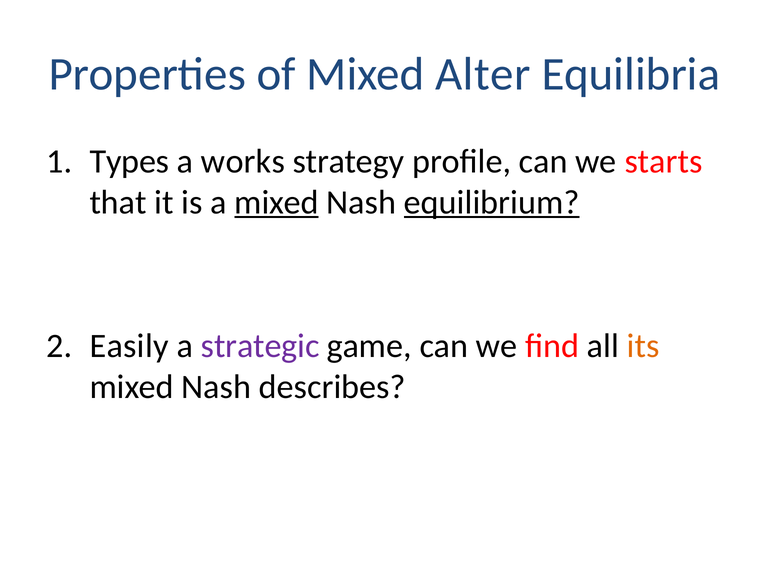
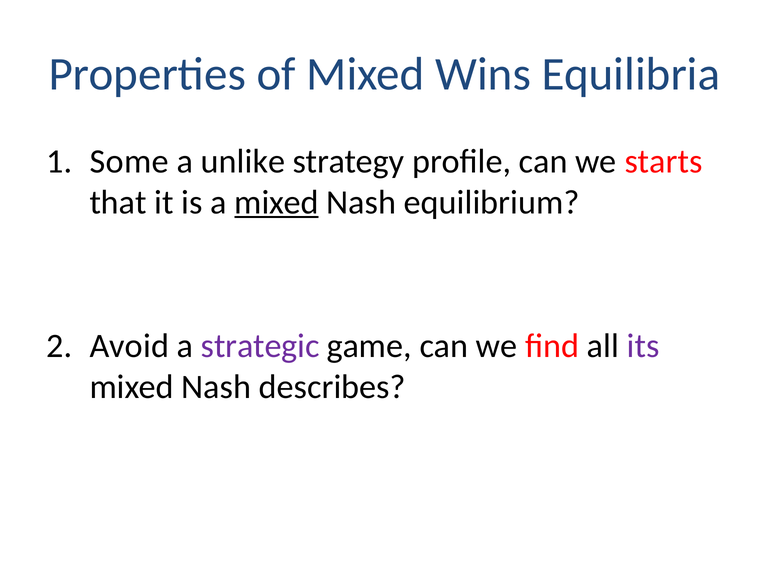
Alter: Alter -> Wins
Types: Types -> Some
works: works -> unlike
equilibrium underline: present -> none
Easily: Easily -> Avoid
its colour: orange -> purple
